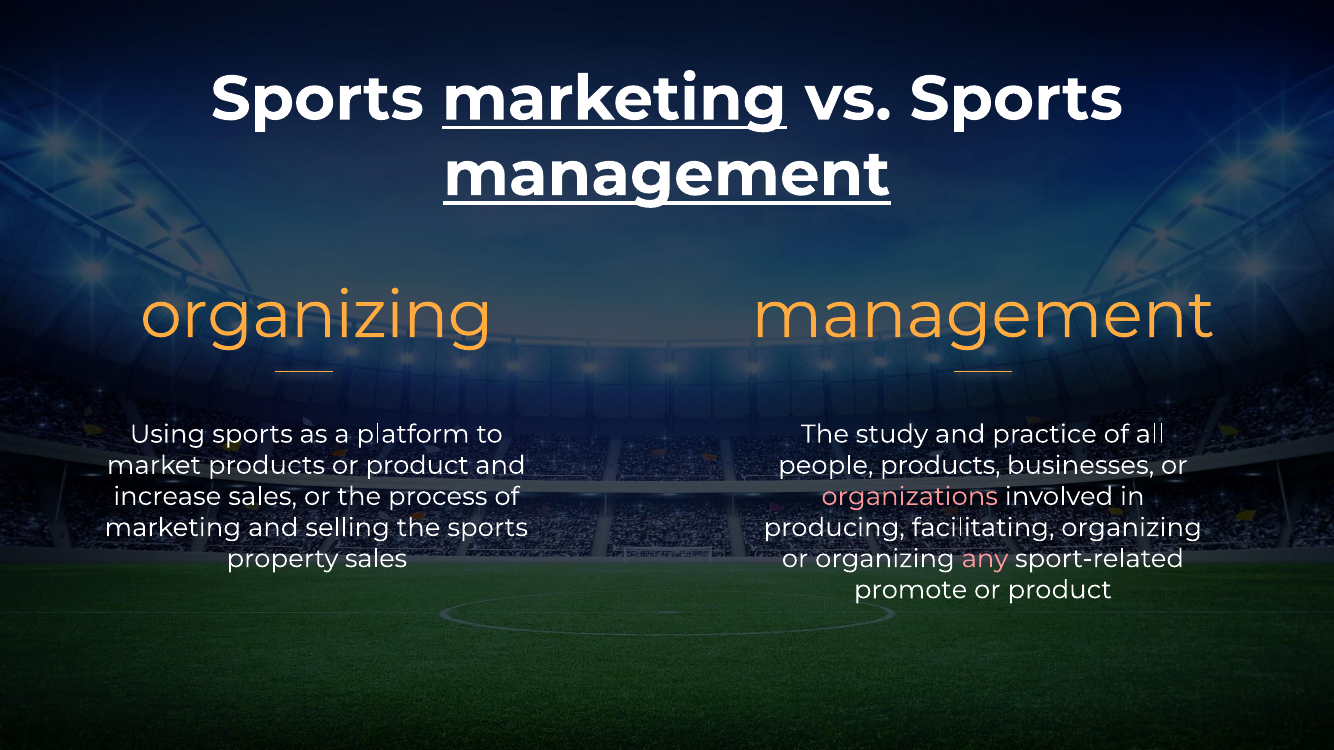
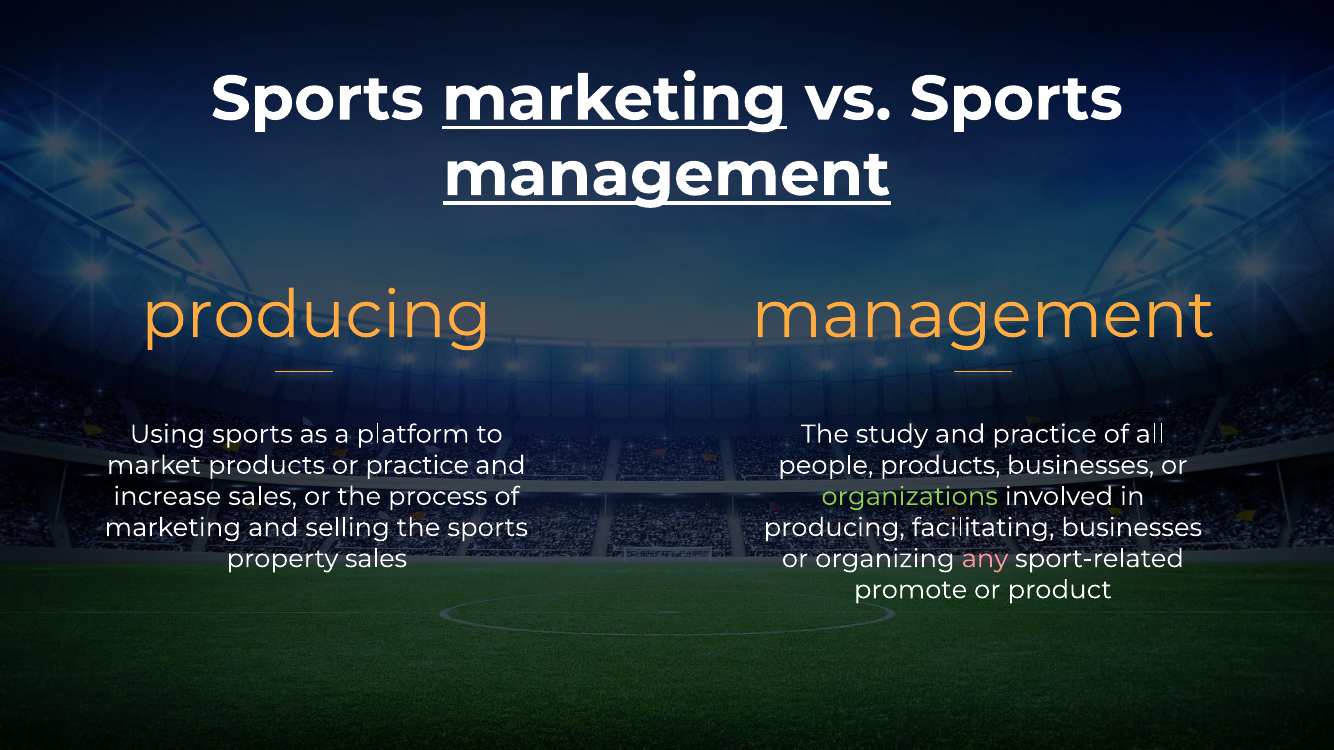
organizing at (317, 315): organizing -> producing
products or product: product -> practice
organizations colour: pink -> light green
facilitating organizing: organizing -> businesses
